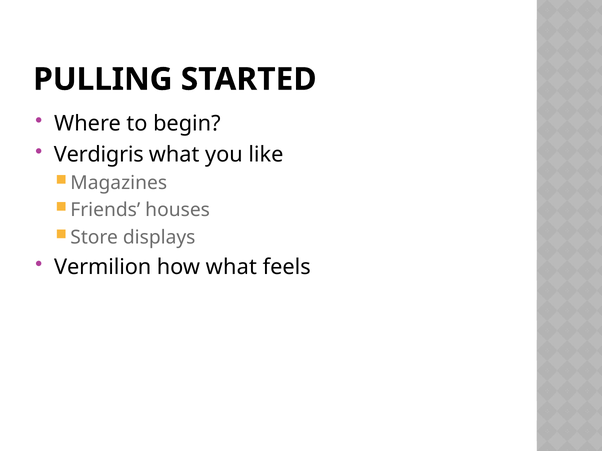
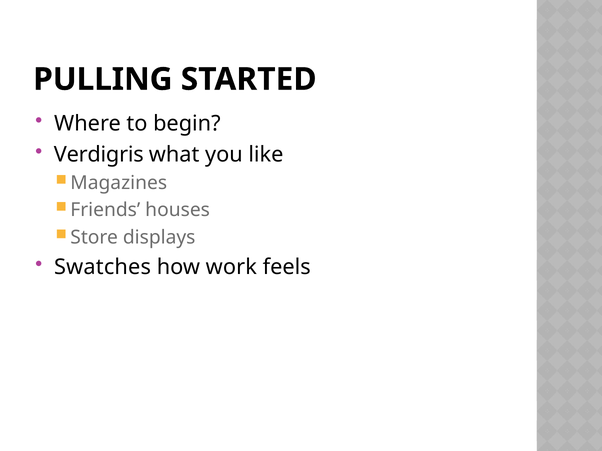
Vermilion: Vermilion -> Swatches
how what: what -> work
